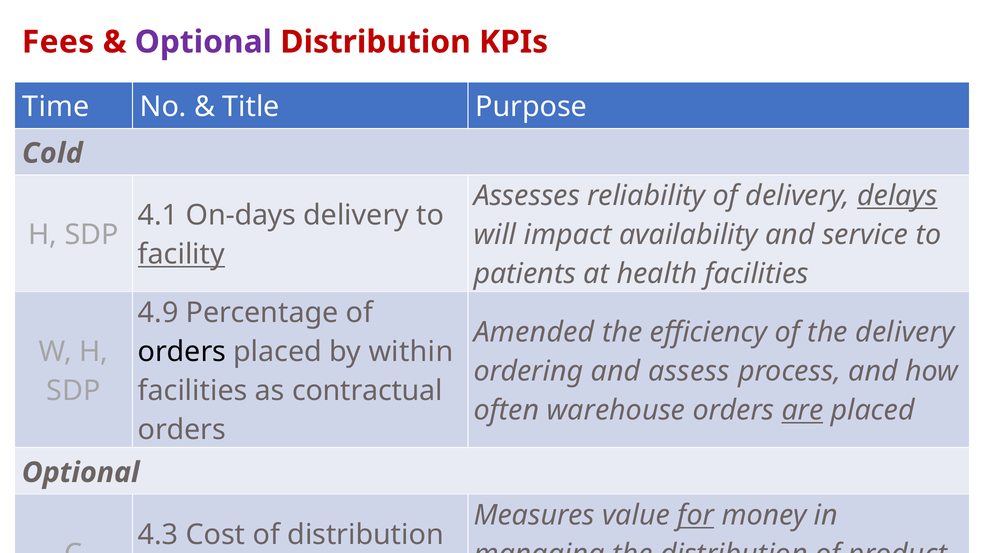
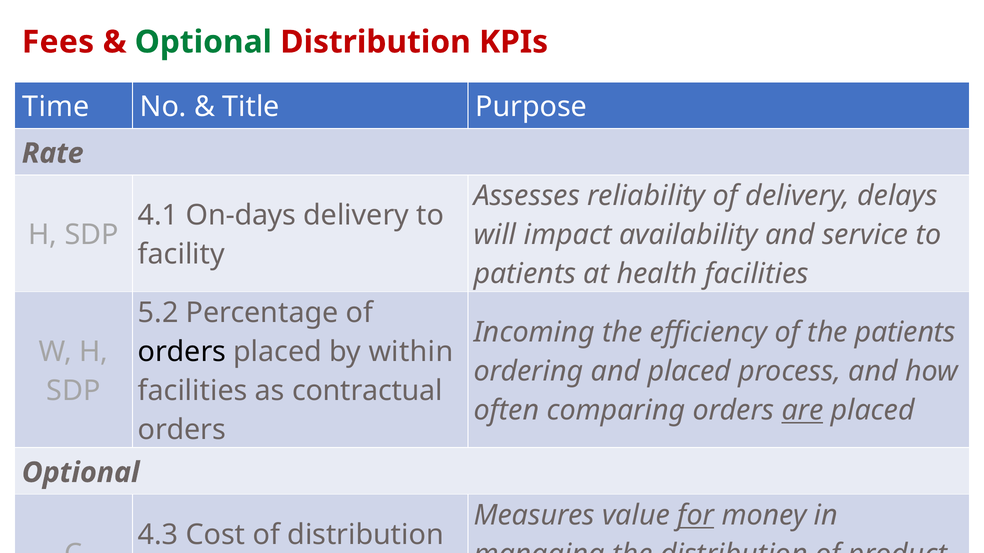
Optional at (203, 42) colour: purple -> green
Cold: Cold -> Rate
delays underline: present -> none
facility underline: present -> none
4.9: 4.9 -> 5.2
Amended: Amended -> Incoming
the delivery: delivery -> patients
and assess: assess -> placed
warehouse: warehouse -> comparing
